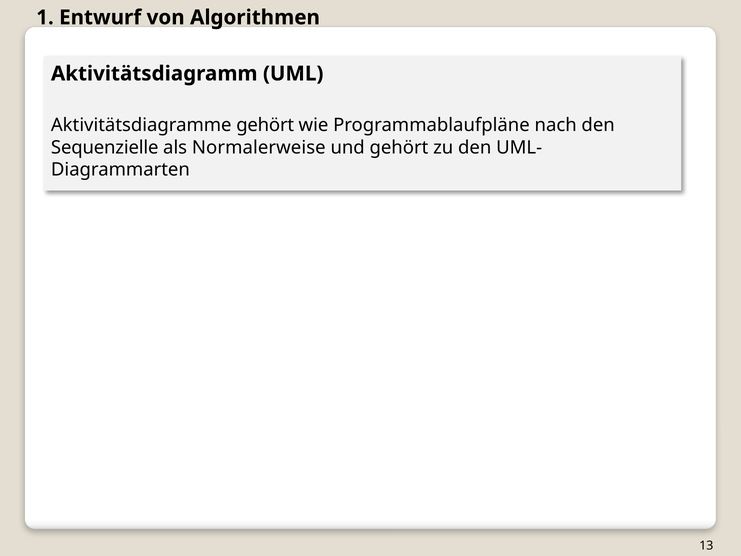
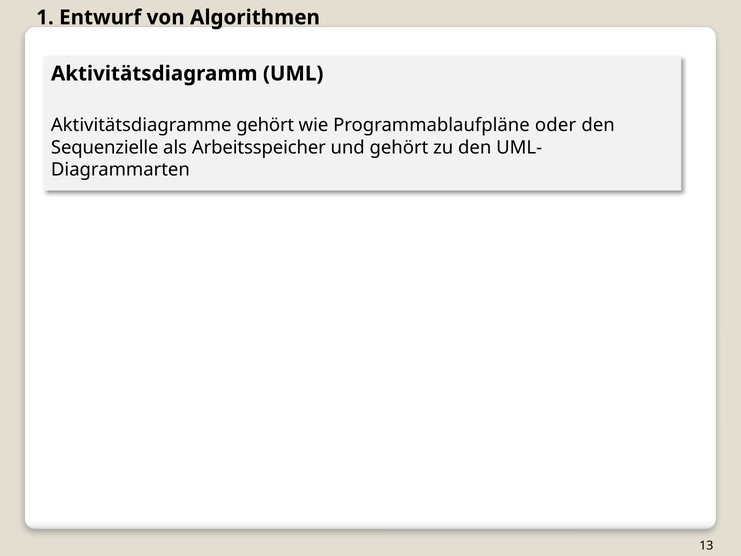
nach: nach -> oder
Normalerweise: Normalerweise -> Arbeitsspeicher
